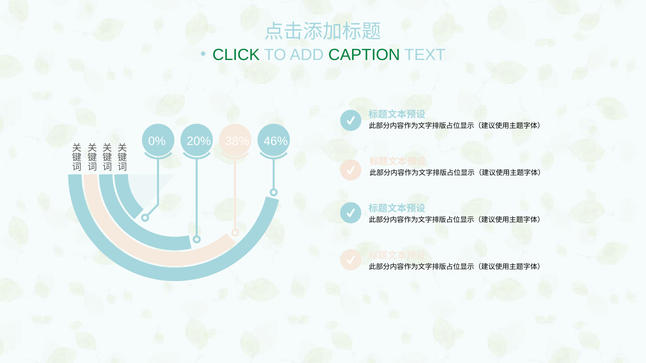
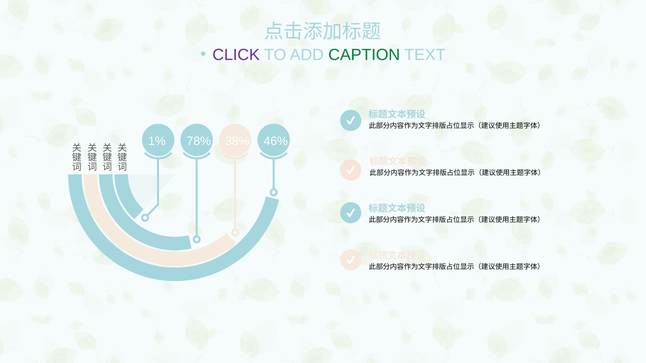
CLICK colour: green -> purple
0%: 0% -> 1%
20%: 20% -> 78%
